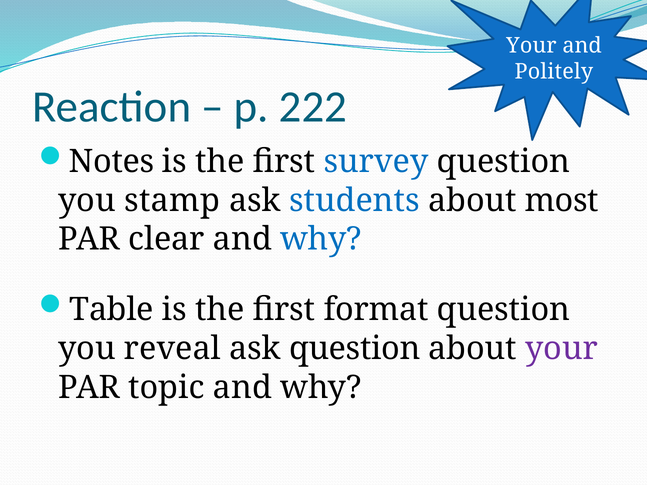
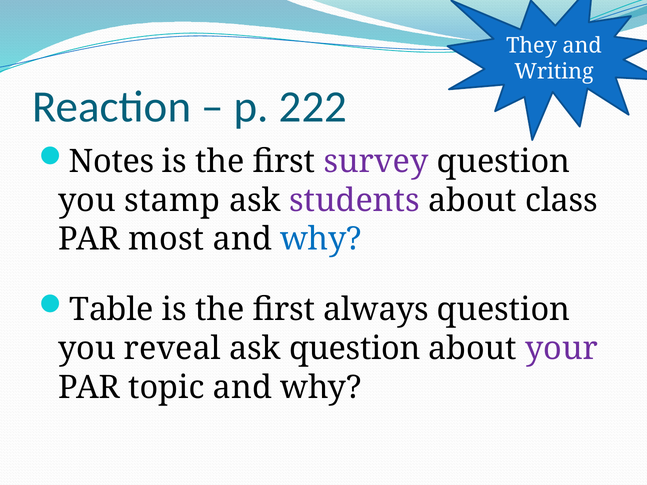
Your at (531, 46): Your -> They
Politely: Politely -> Writing
survey colour: blue -> purple
students colour: blue -> purple
most: most -> class
clear: clear -> most
format: format -> always
